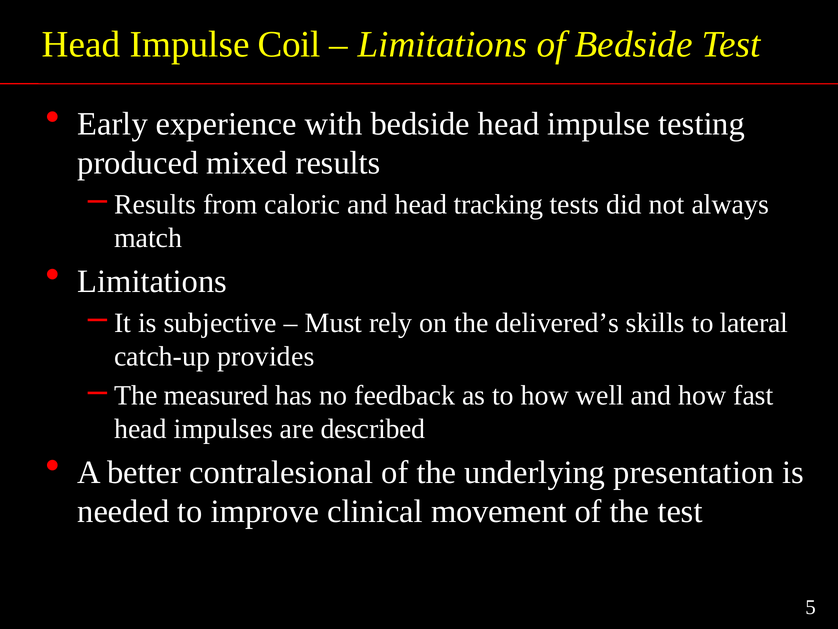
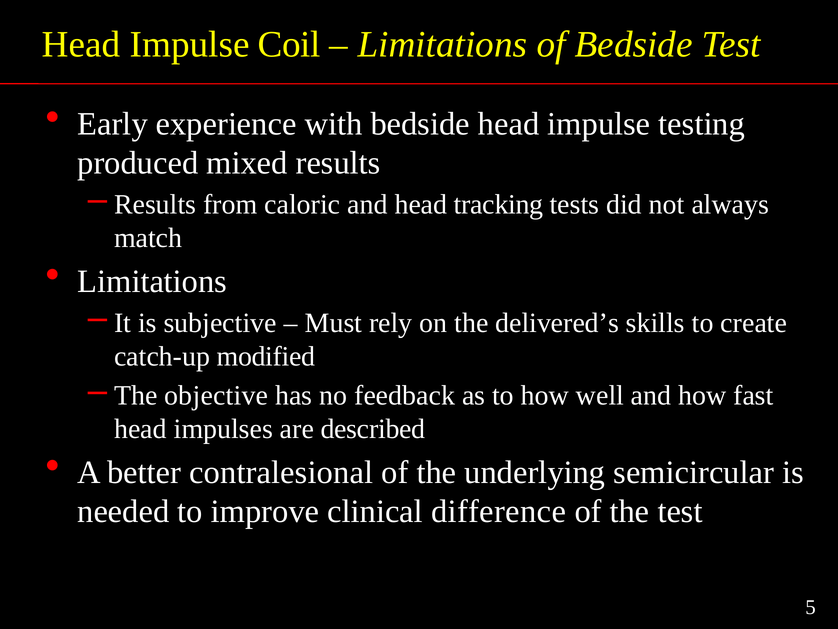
lateral: lateral -> create
provides: provides -> modified
measured: measured -> objective
presentation: presentation -> semicircular
movement: movement -> difference
